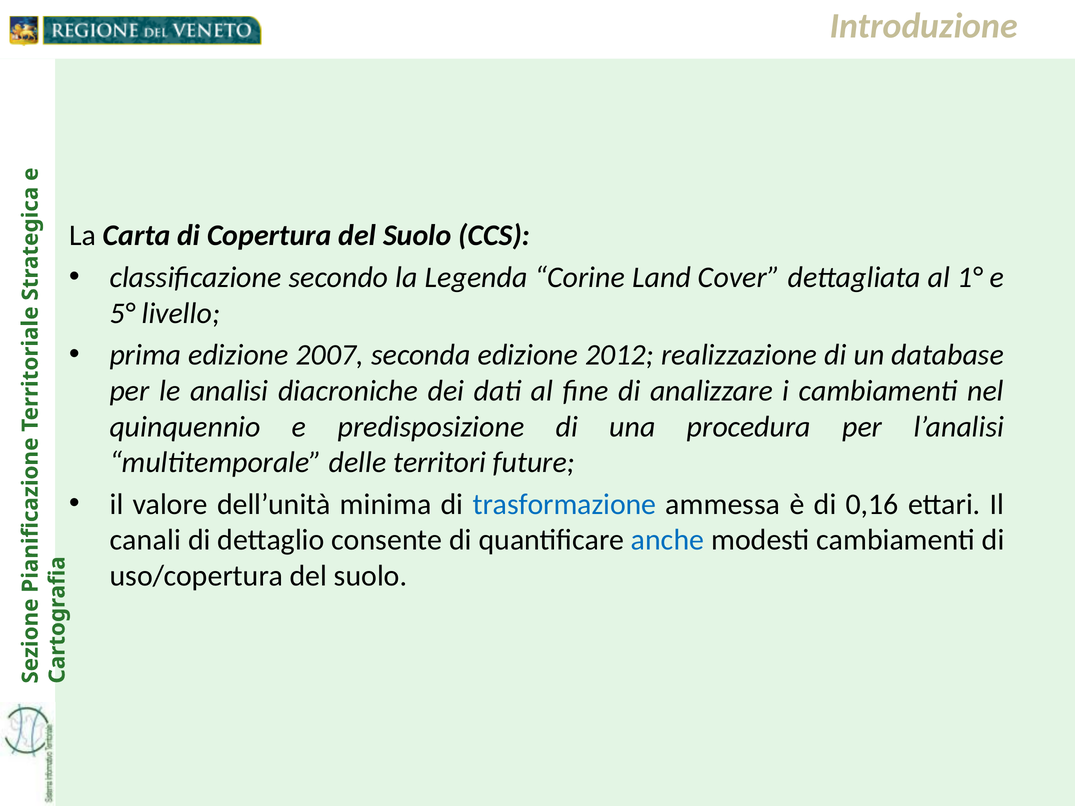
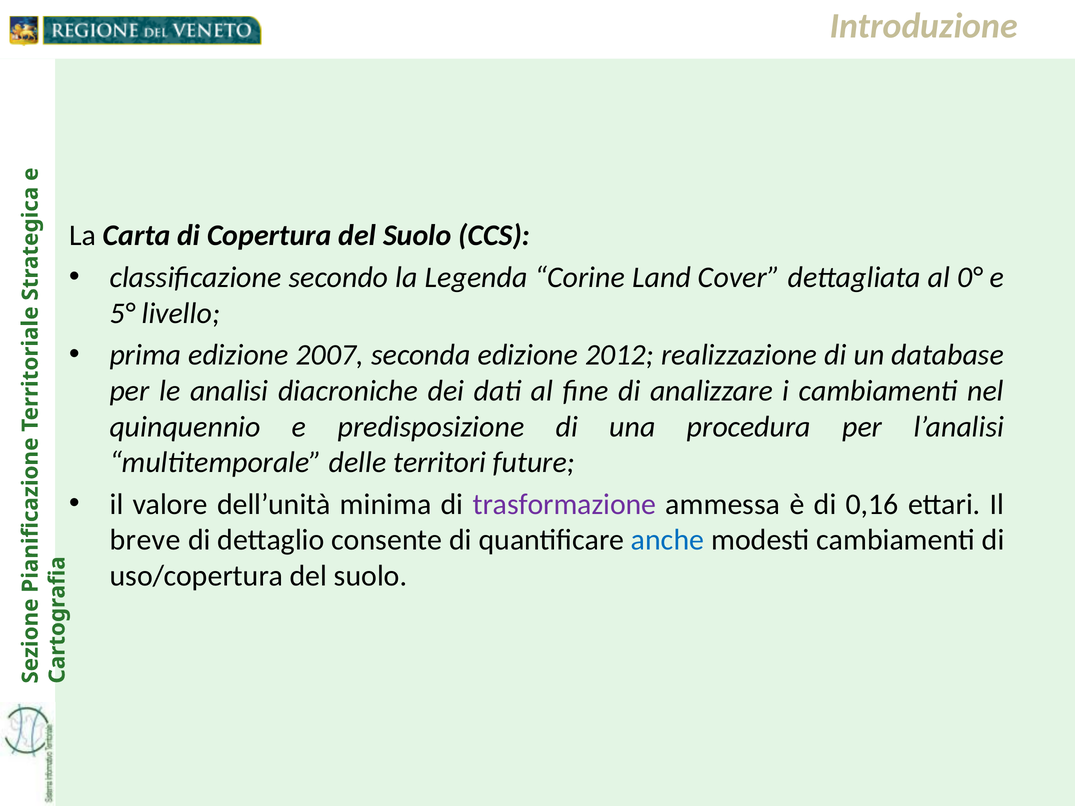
1°: 1° -> 0°
trasformazione colour: blue -> purple
canali: canali -> breve
